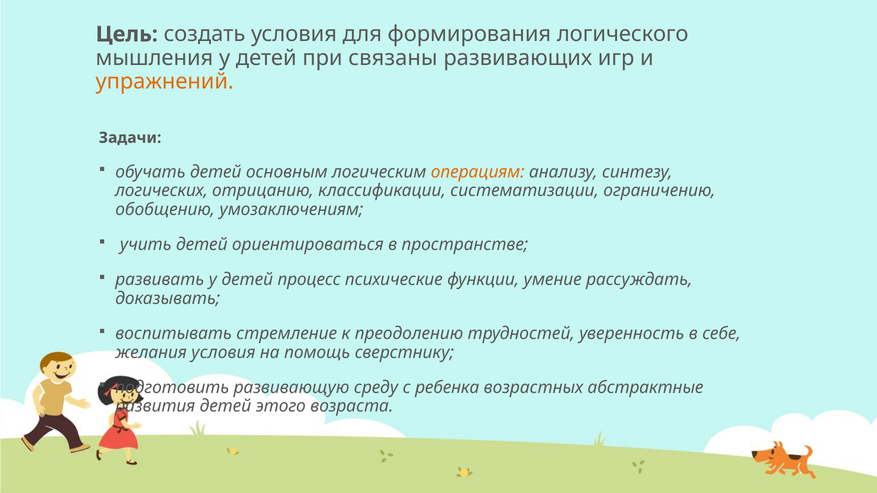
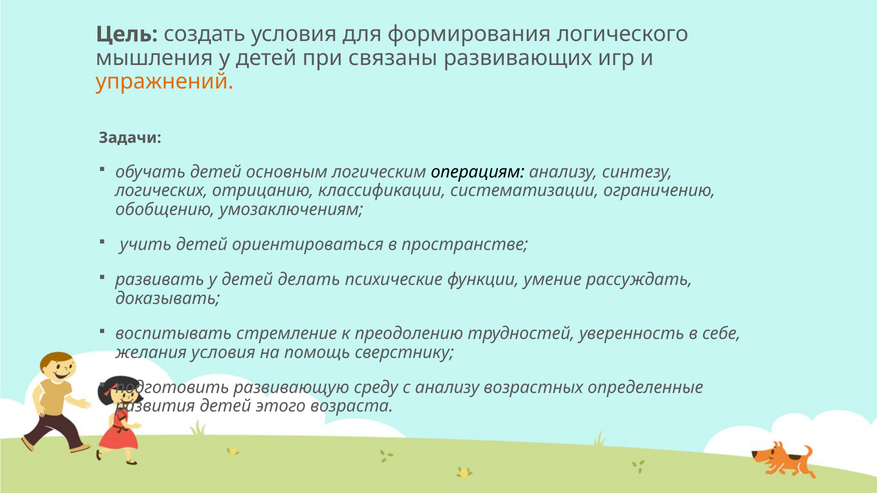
операциям colour: orange -> black
процесс: процесс -> делать
с ребенка: ребенка -> анализу
абстрактные: абстрактные -> определенные
